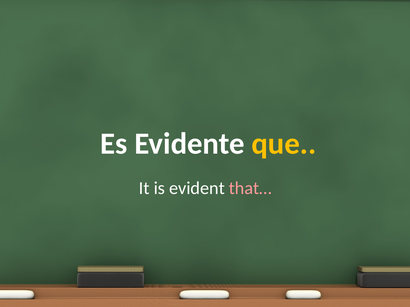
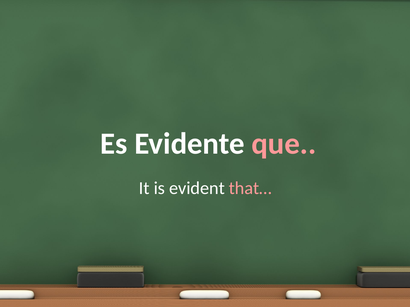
que colour: yellow -> pink
